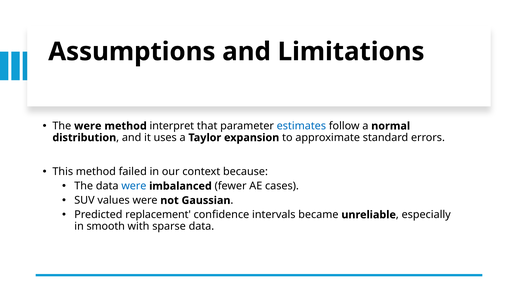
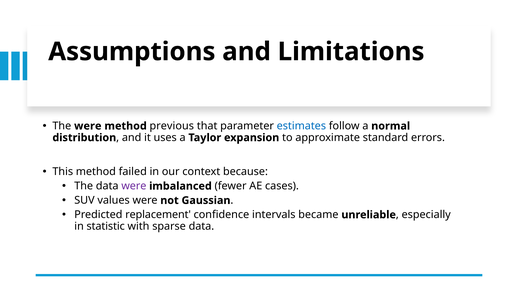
interpret: interpret -> previous
were at (134, 186) colour: blue -> purple
smooth: smooth -> statistic
